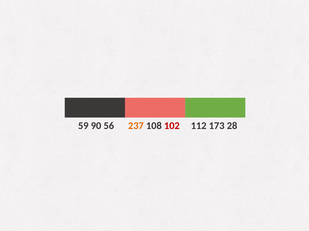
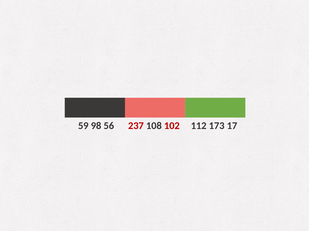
90: 90 -> 98
237 colour: orange -> red
28: 28 -> 17
